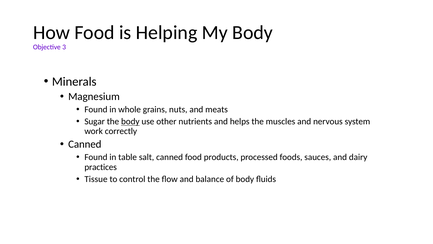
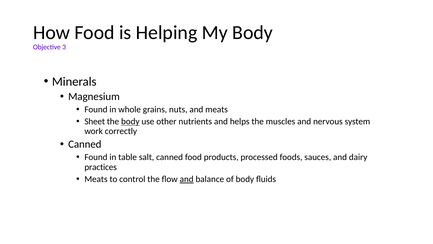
Sugar: Sugar -> Sheet
Tissue at (96, 179): Tissue -> Meats
and at (187, 179) underline: none -> present
